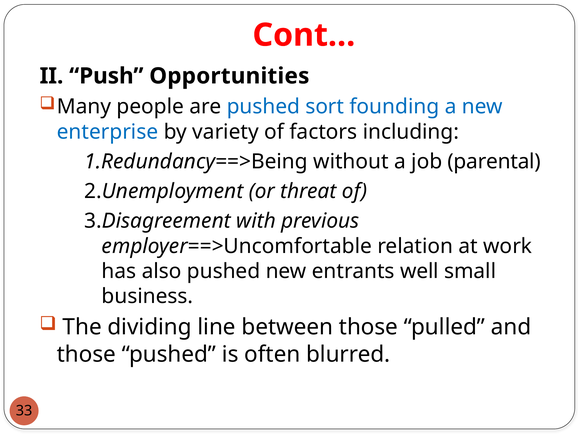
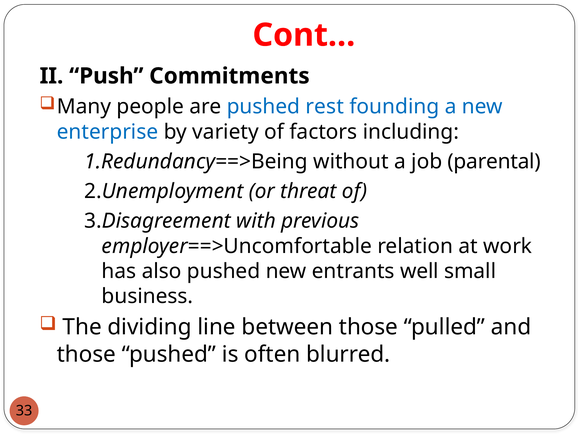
Opportunities: Opportunities -> Commitments
sort: sort -> rest
